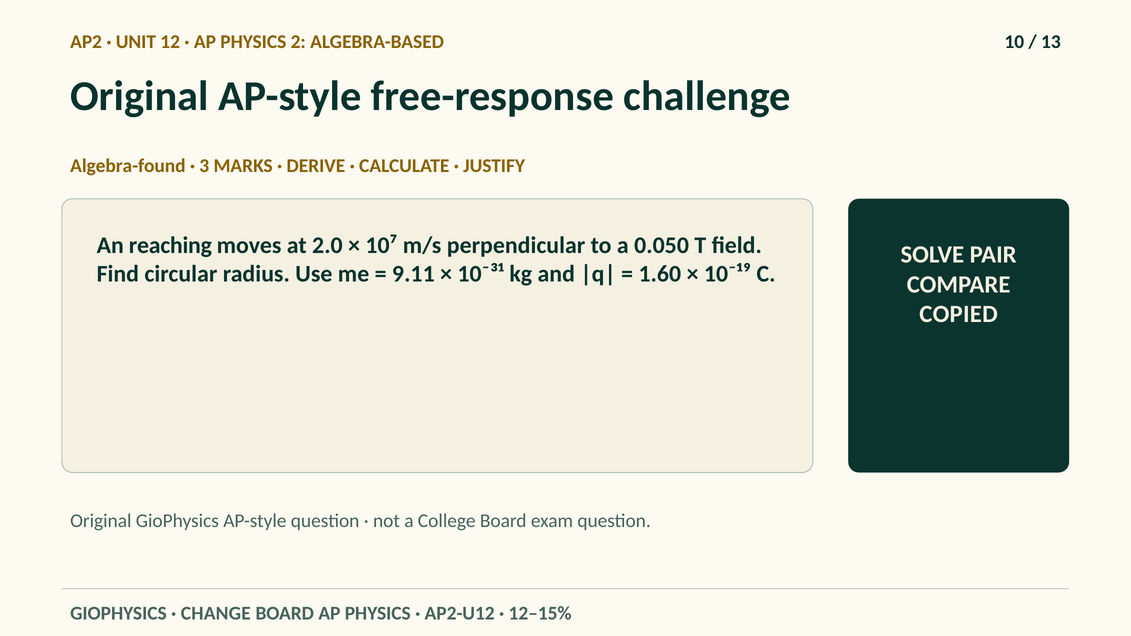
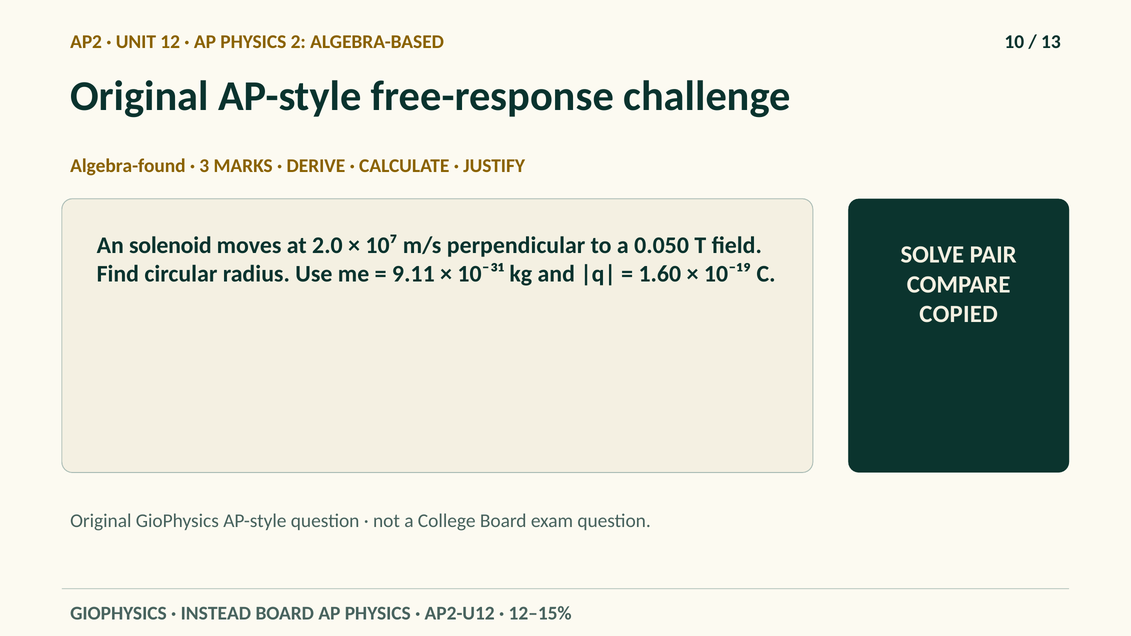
reaching: reaching -> solenoid
CHANGE: CHANGE -> INSTEAD
